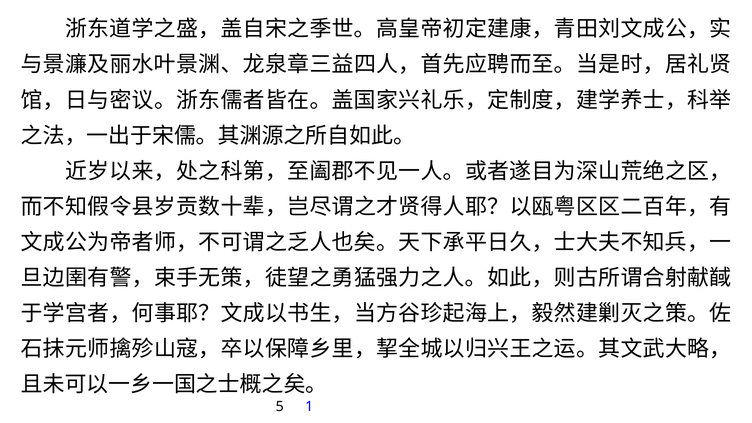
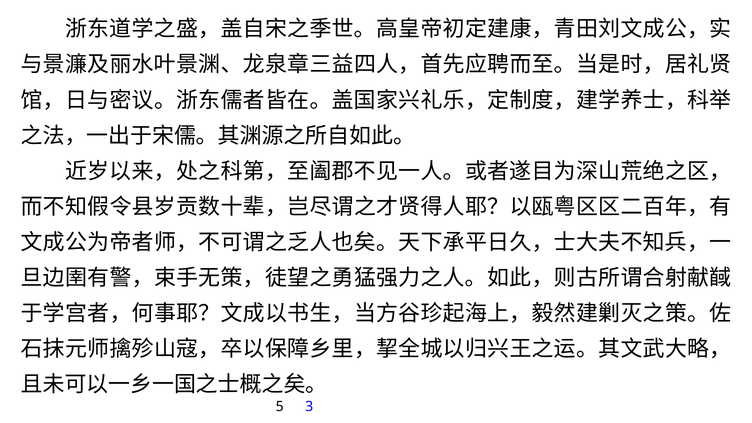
1: 1 -> 3
